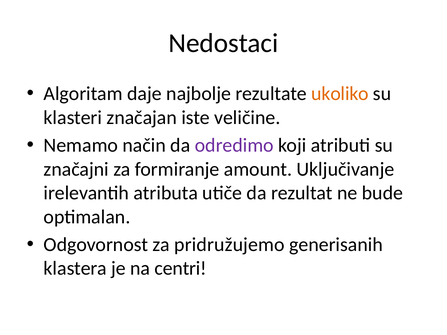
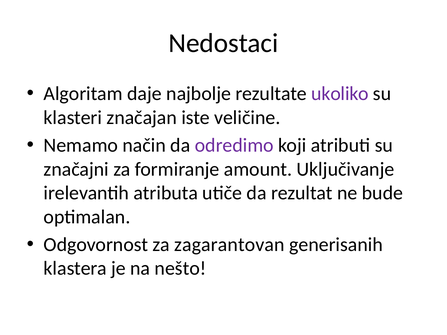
ukoliko colour: orange -> purple
pridružujemo: pridružujemo -> zagarantovan
centri: centri -> nešto
